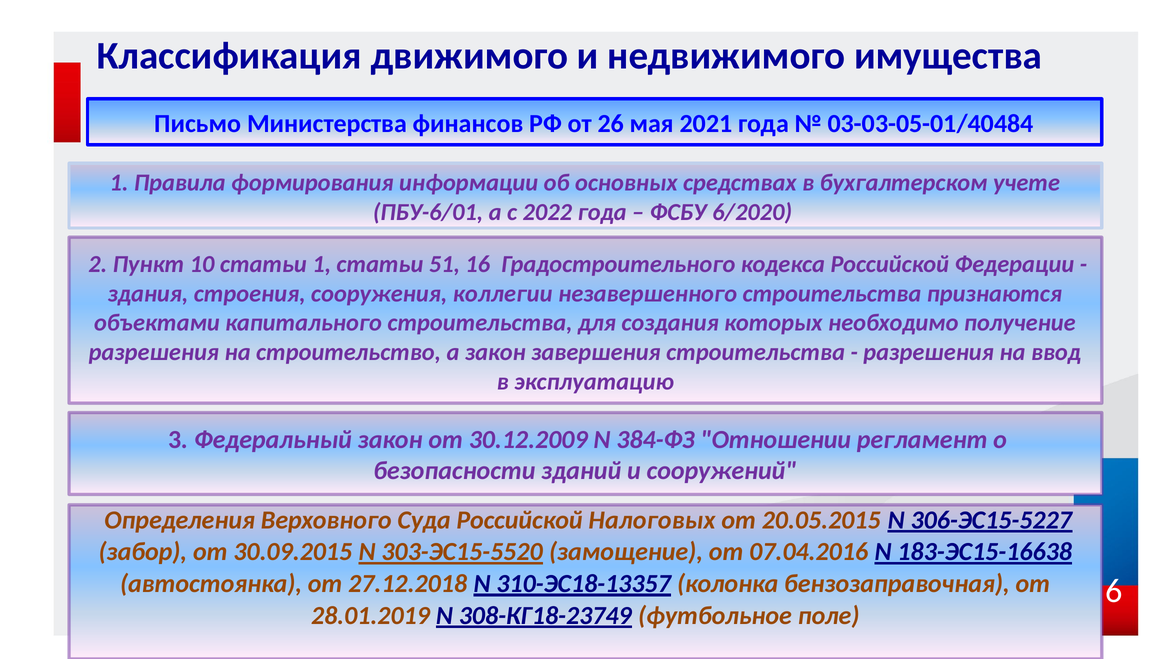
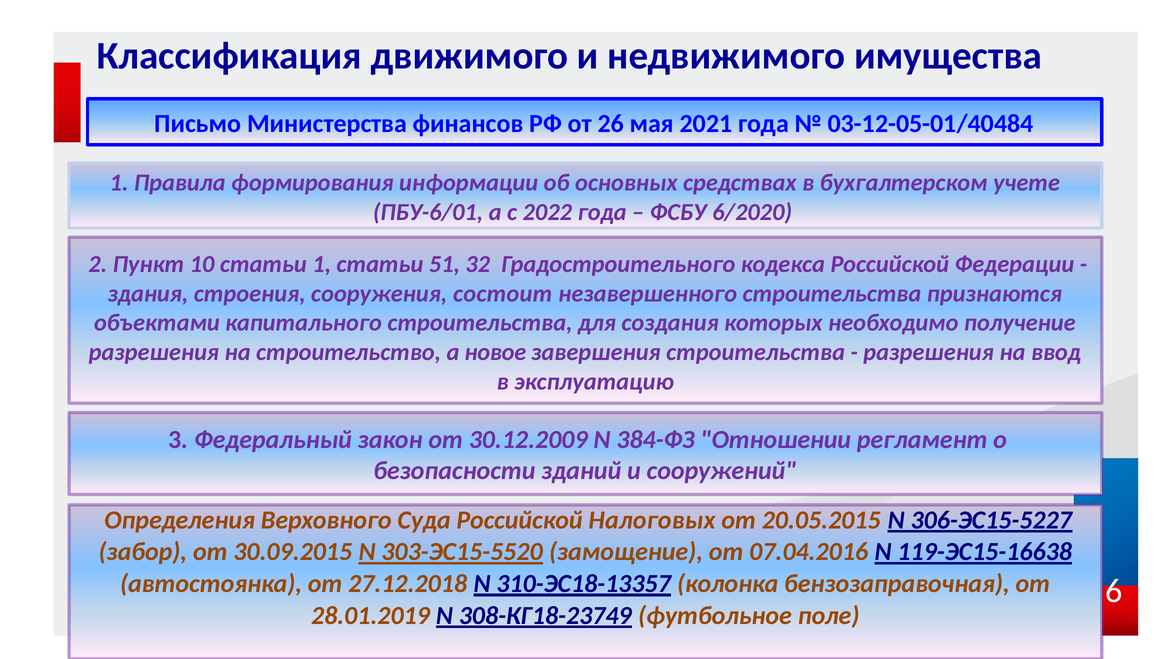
03-03-05-01/40484: 03-03-05-01/40484 -> 03-12-05-01/40484
16: 16 -> 32
коллегии: коллегии -> состоит
а закон: закон -> новое
183-ЭС15-16638: 183-ЭС15-16638 -> 119-ЭС15-16638
